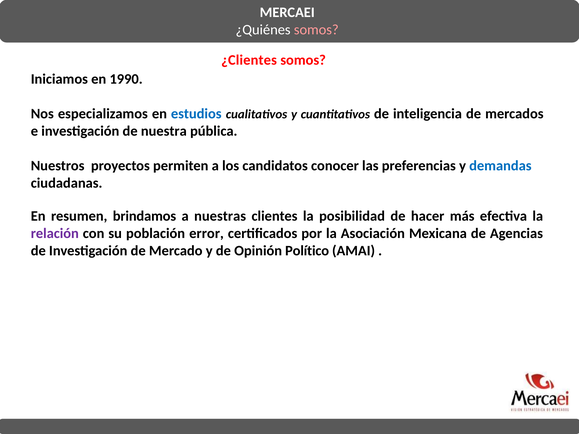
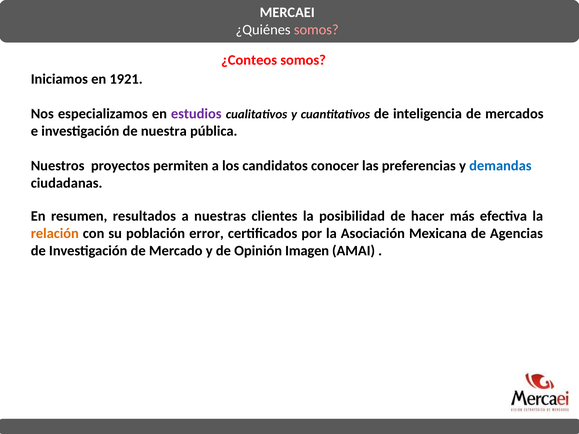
¿Clientes: ¿Clientes -> ¿Conteos
1990: 1990 -> 1921
estudios colour: blue -> purple
brindamos: brindamos -> resultados
relación colour: purple -> orange
Político: Político -> Imagen
